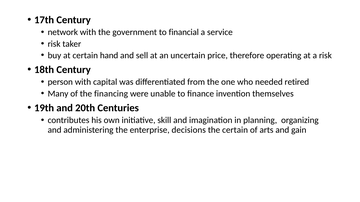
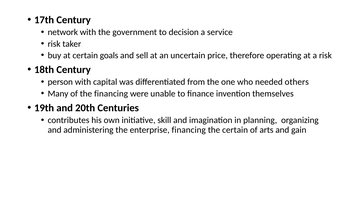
financial: financial -> decision
hand: hand -> goals
retired: retired -> others
enterprise decisions: decisions -> financing
